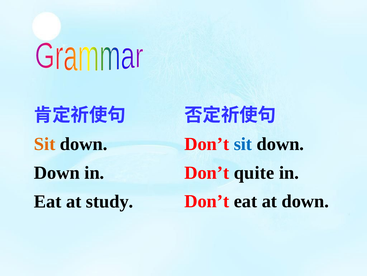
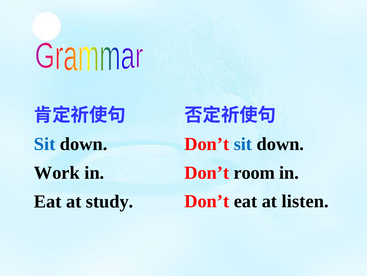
Sit at (45, 144) colour: orange -> blue
quite: quite -> room
Down at (57, 172): Down -> Work
at down: down -> listen
